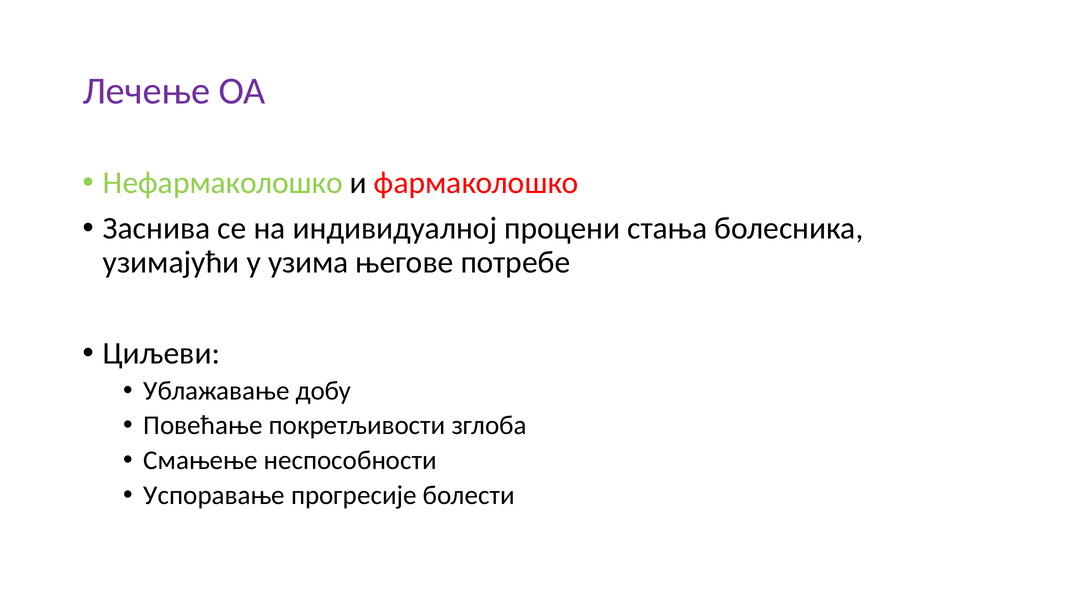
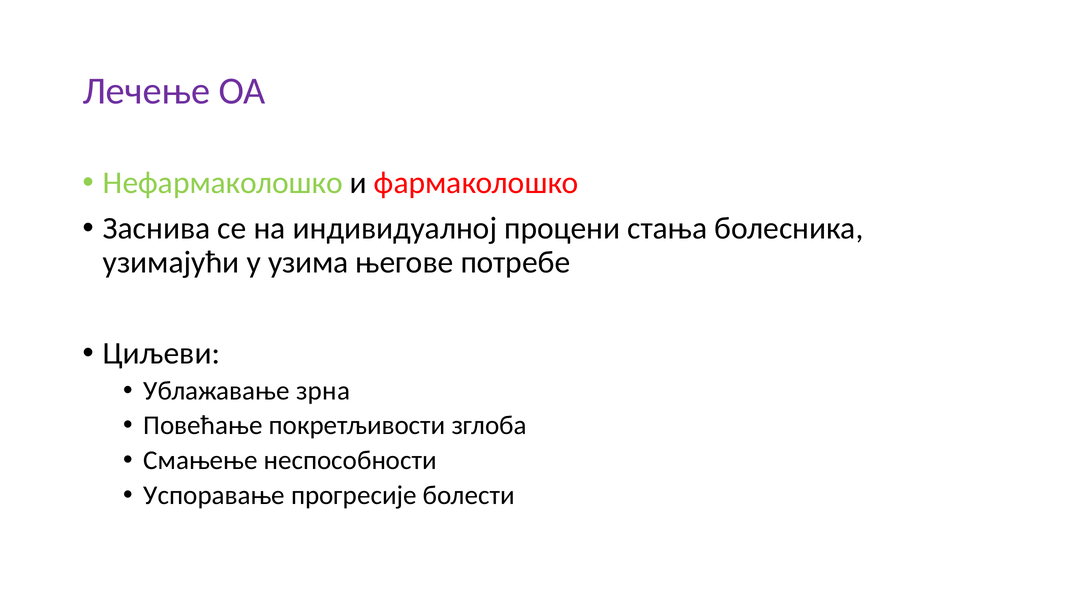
добу: добу -> зрна
